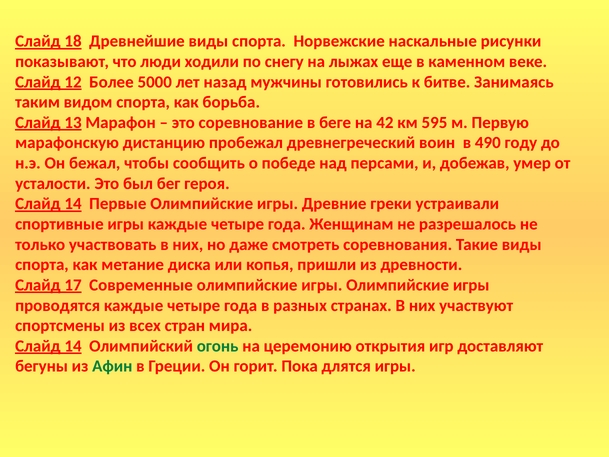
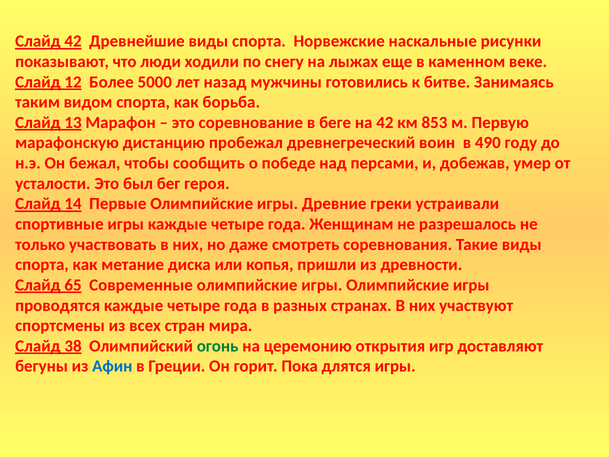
Слайд 18: 18 -> 42
595: 595 -> 853
17: 17 -> 65
14 at (73, 346): 14 -> 38
Афин colour: green -> blue
